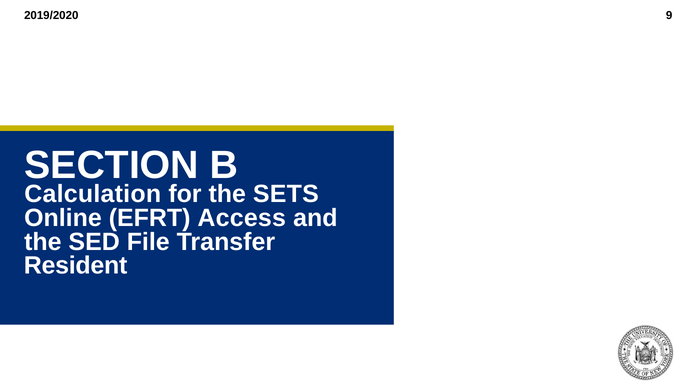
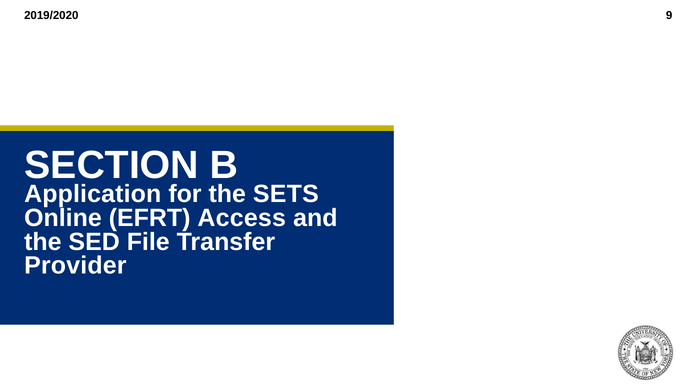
Calculation: Calculation -> Application
Resident: Resident -> Provider
